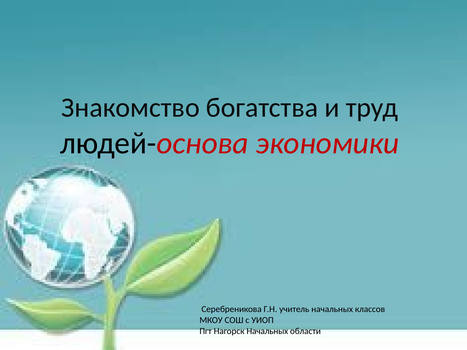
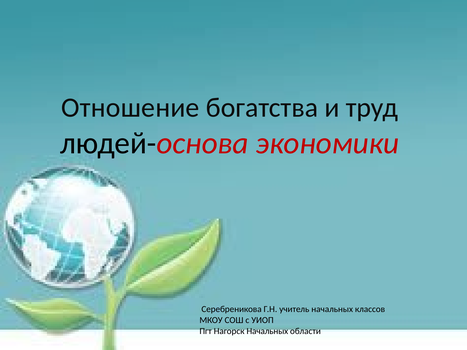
Знакомство: Знакомство -> Отношение
